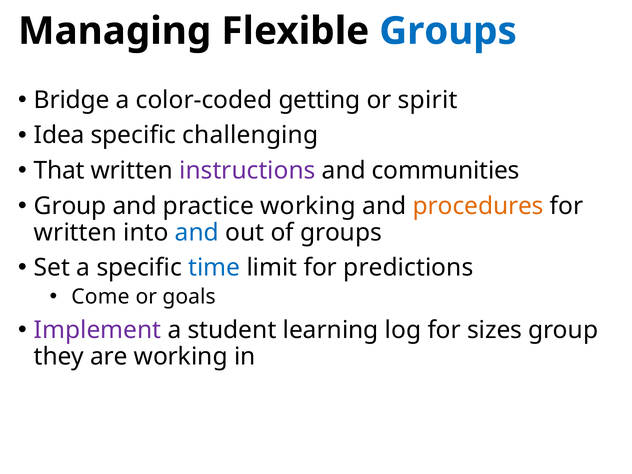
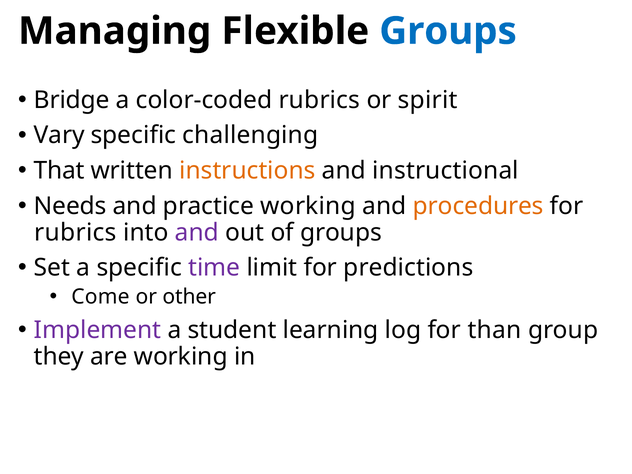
color-coded getting: getting -> rubrics
Idea: Idea -> Vary
instructions colour: purple -> orange
communities: communities -> instructional
Group at (70, 206): Group -> Needs
written at (75, 232): written -> rubrics
and at (197, 232) colour: blue -> purple
time colour: blue -> purple
goals: goals -> other
sizes: sizes -> than
